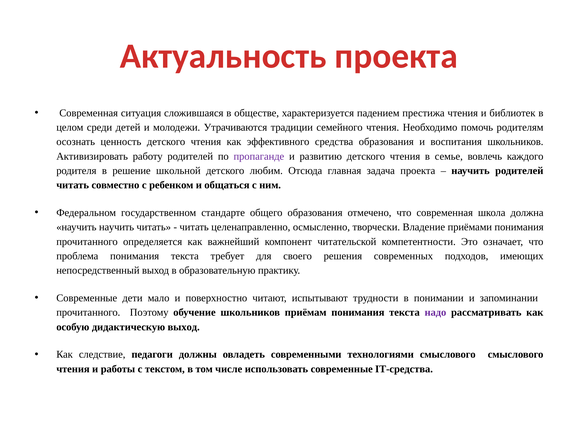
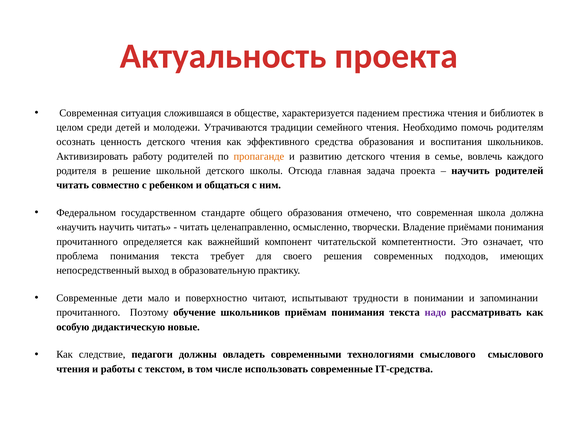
пропаганде colour: purple -> orange
любим: любим -> школы
дидактическую выход: выход -> новые
